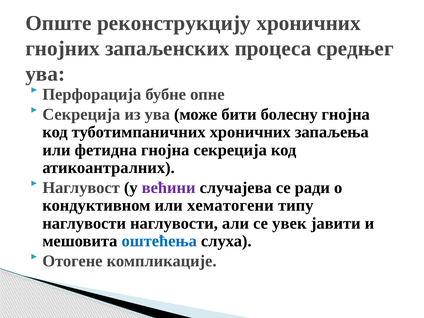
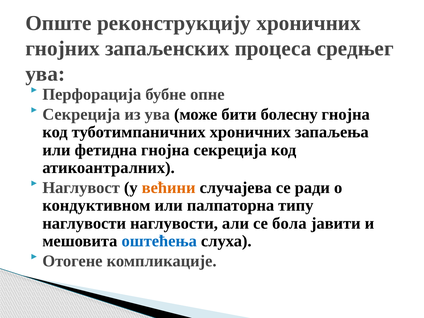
већини colour: purple -> orange
хематогени: хематогени -> палпаторна
увек: увек -> бола
